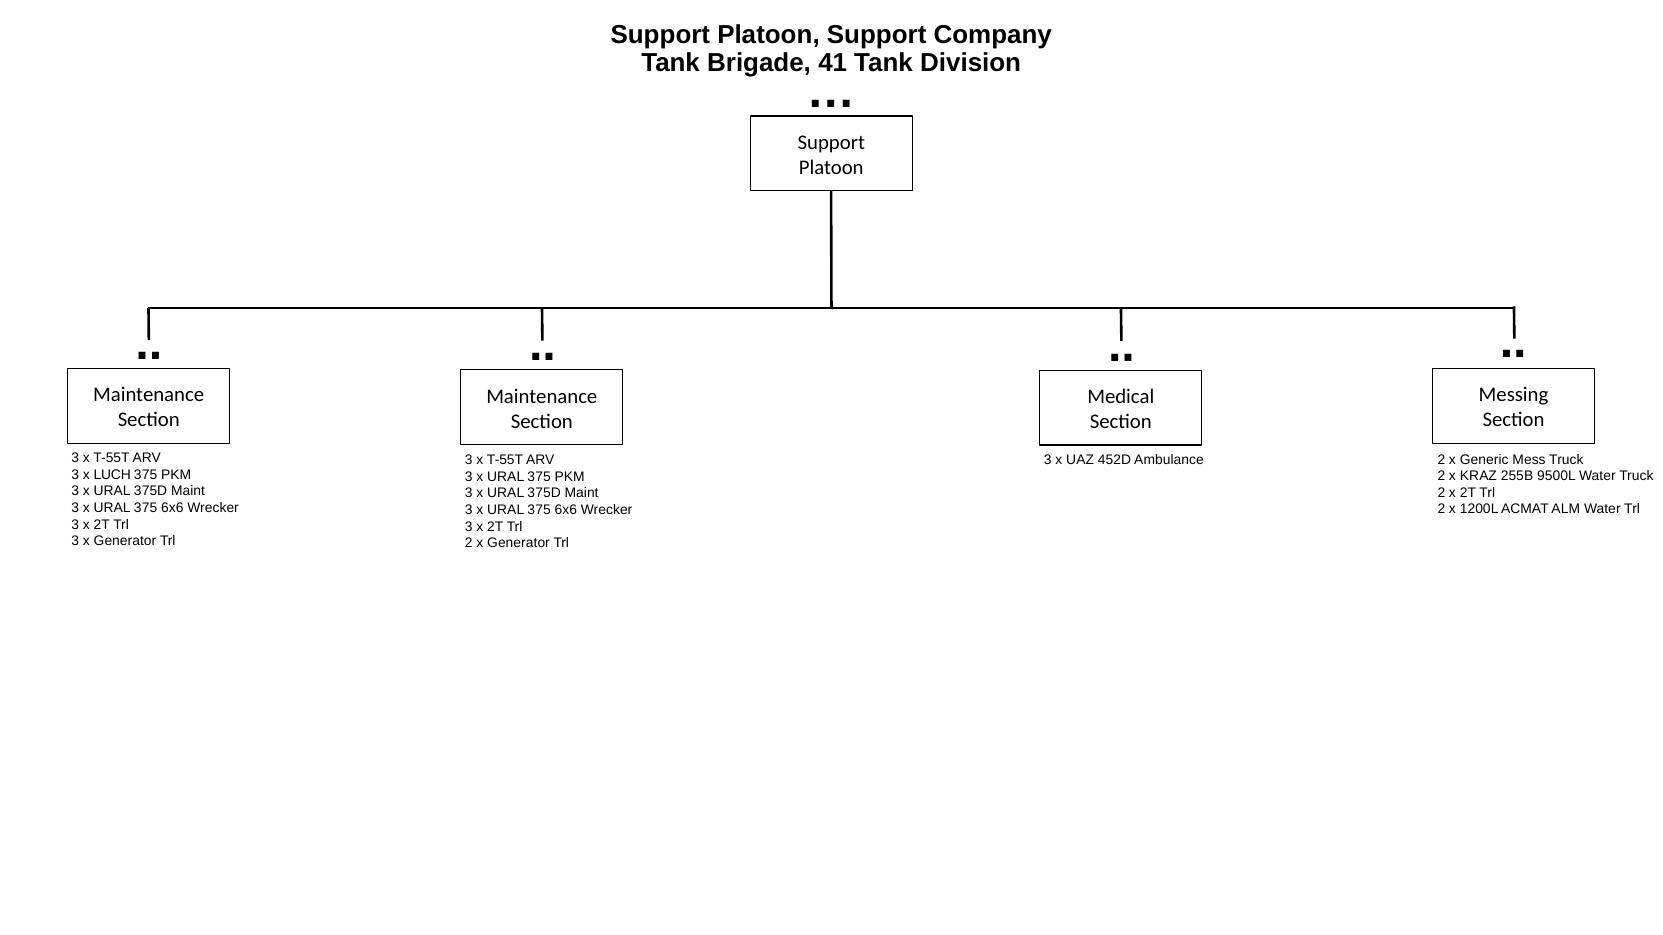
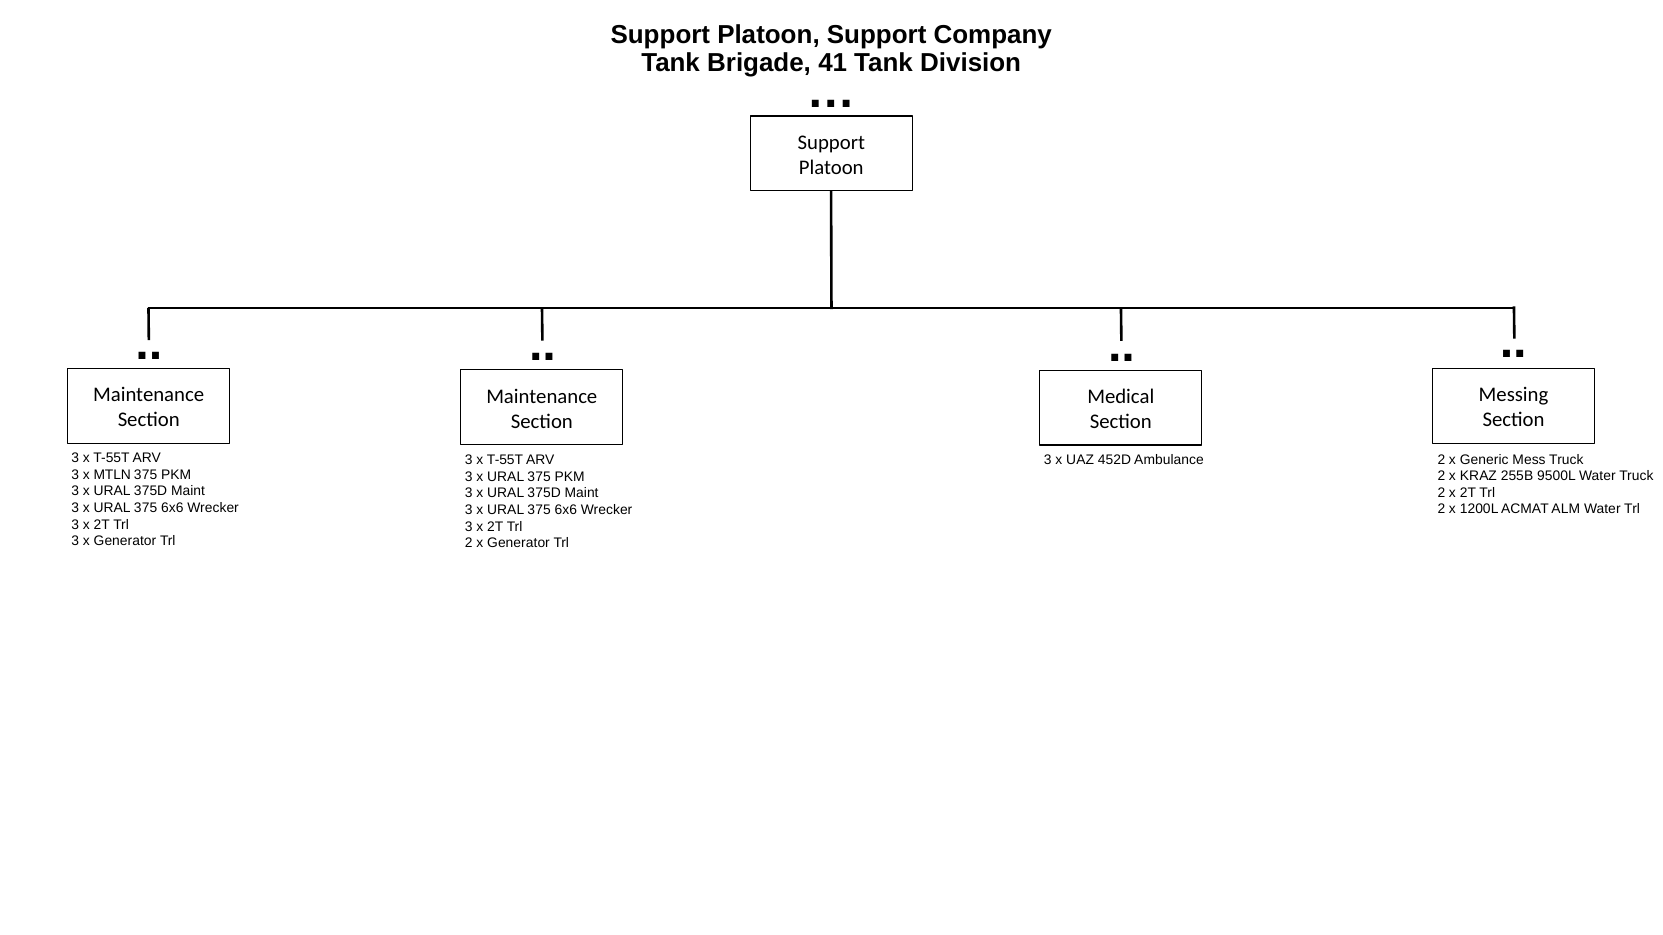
LUCH: LUCH -> MTLN
